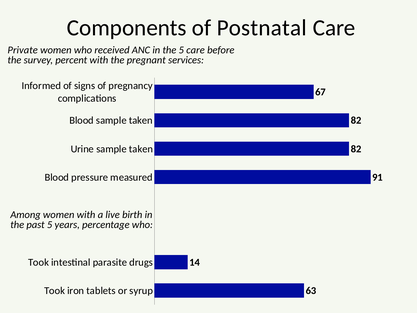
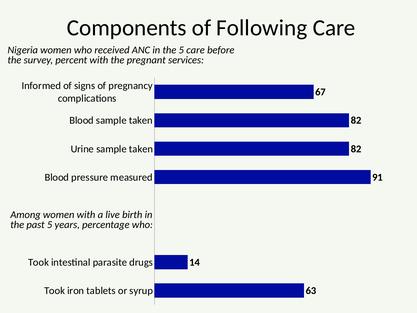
Postnatal: Postnatal -> Following
Private: Private -> Nigeria
